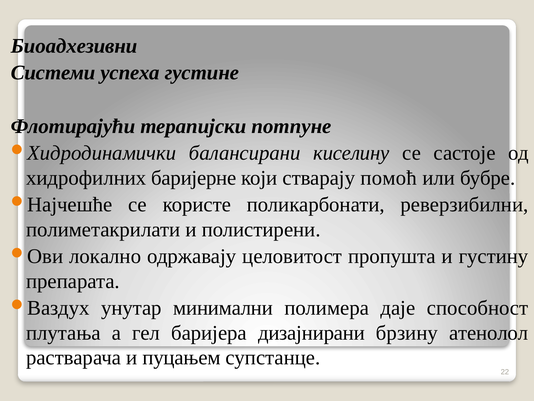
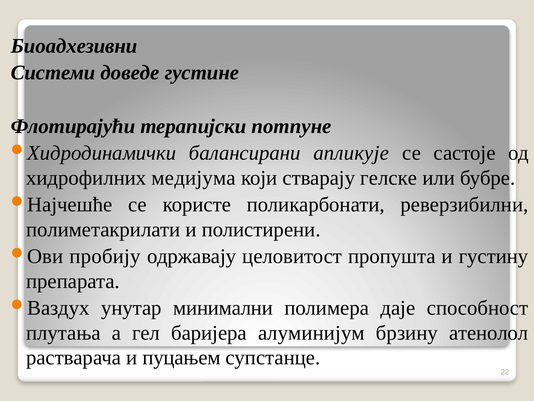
успеха: успеха -> доведе
киселину: киселину -> апликује
баријерне: баријерне -> медијума
помоћ: помоћ -> гелске
локално: локално -> пробију
дизајнирани: дизајнирани -> алуминијум
